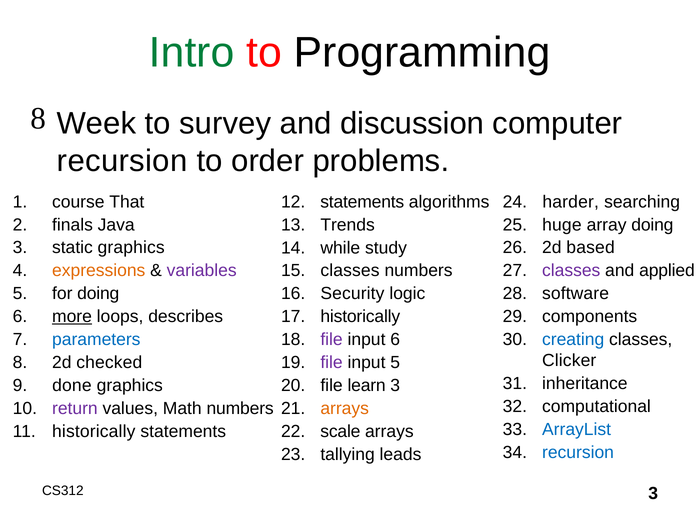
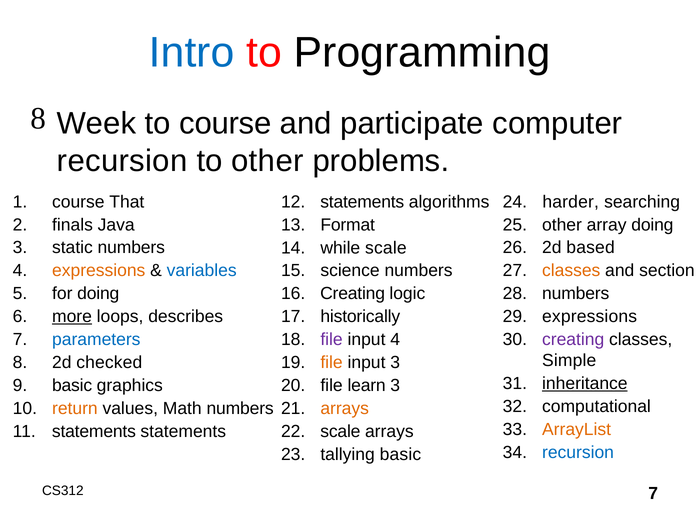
Intro colour: green -> blue
to survey: survey -> course
discussion: discussion -> participate
to order: order -> other
Trends: Trends -> Format
huge at (562, 225): huge -> other
static graphics: graphics -> numbers
while study: study -> scale
variables colour: purple -> blue
classes at (571, 271) colour: purple -> orange
applied: applied -> section
classes at (350, 271): classes -> science
Security at (352, 294): Security -> Creating
software at (576, 294): software -> numbers
components at (590, 317): components -> expressions
input 6: 6 -> 4
creating at (573, 340) colour: blue -> purple
Clicker: Clicker -> Simple
file at (332, 363) colour: purple -> orange
input 5: 5 -> 3
inheritance underline: none -> present
done at (72, 385): done -> basic
return colour: purple -> orange
ArrayList colour: blue -> orange
historically at (94, 431): historically -> statements
tallying leads: leads -> basic
CS312 3: 3 -> 7
